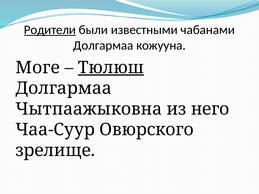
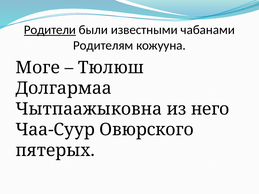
Долгармаа at (103, 45): Долгармаа -> Родителям
Тюлюш underline: present -> none
зрелище: зрелище -> пятерых
